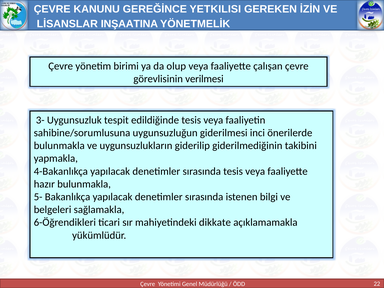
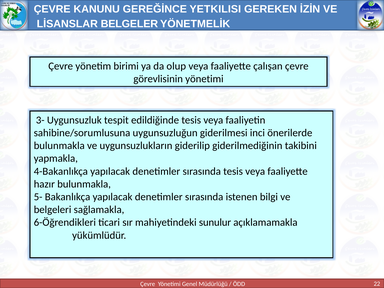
INŞAATINA: INŞAATINA -> BELGELER
görevlisinin verilmesi: verilmesi -> yönetimi
dikkate: dikkate -> sunulur
